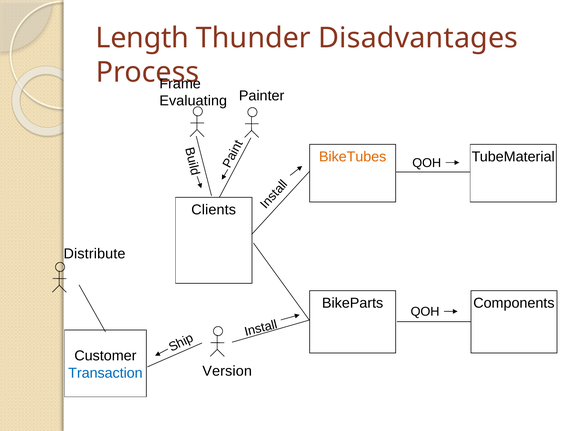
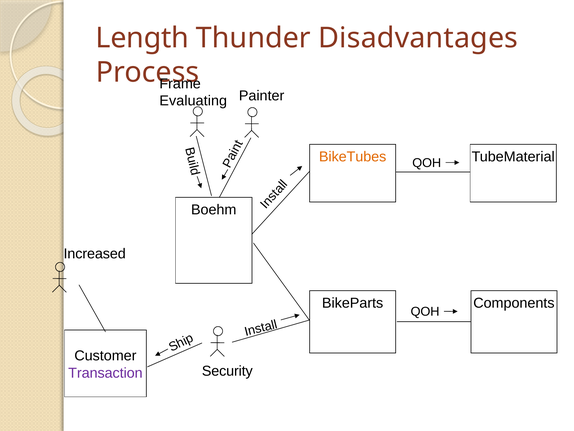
Clients: Clients -> Boehm
Distribute: Distribute -> Increased
Version: Version -> Security
Transaction colour: blue -> purple
